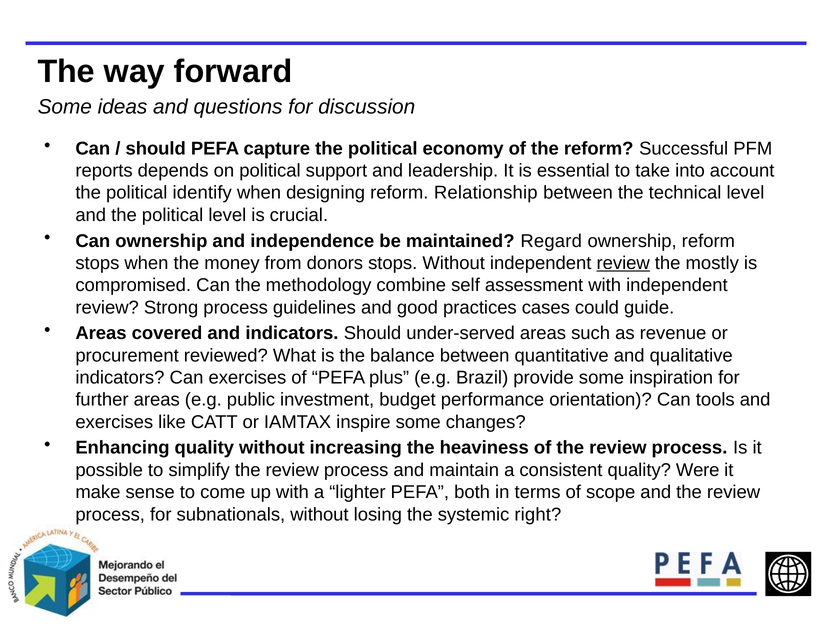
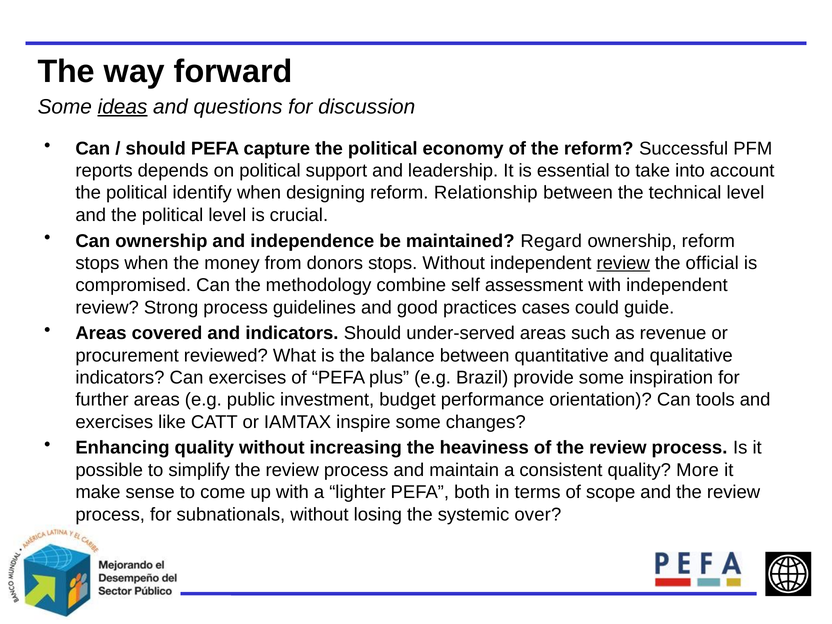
ideas underline: none -> present
mostly: mostly -> official
Were: Were -> More
right: right -> over
